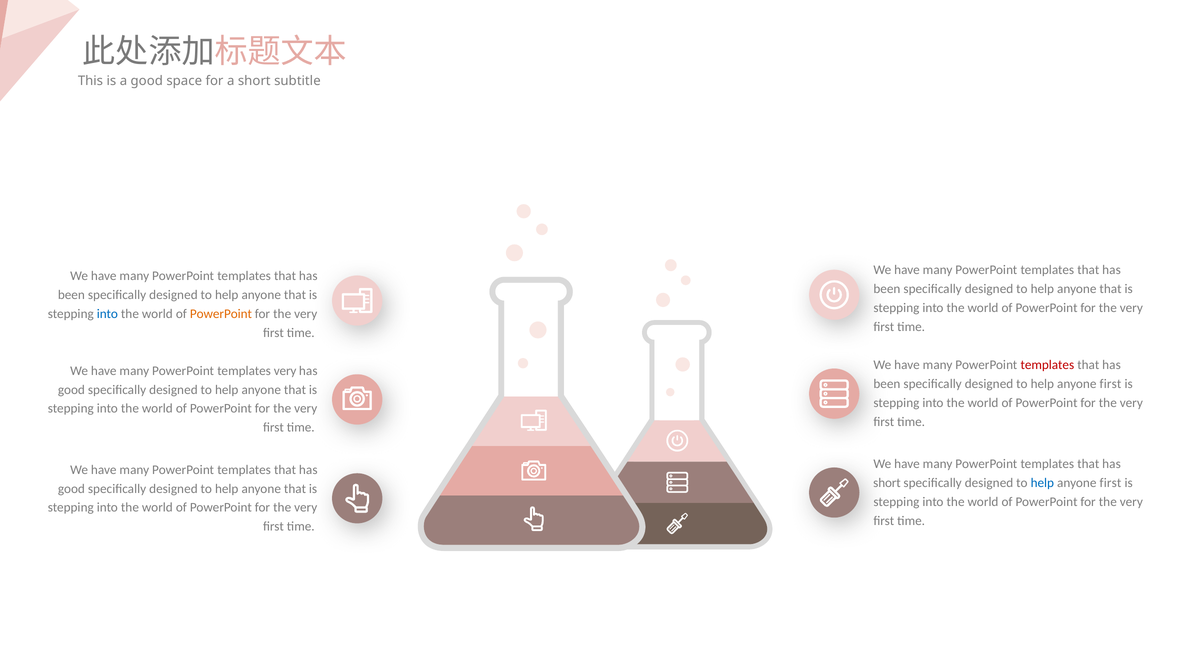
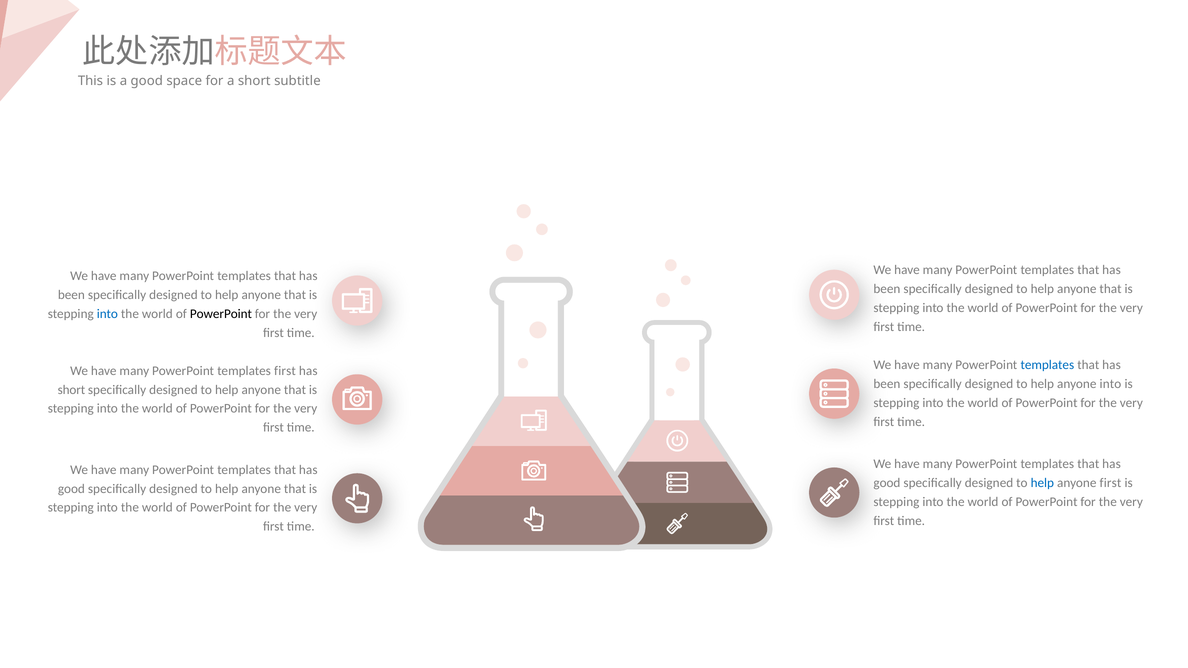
PowerPoint at (221, 314) colour: orange -> black
templates at (1047, 365) colour: red -> blue
templates very: very -> first
first at (1110, 384): first -> into
good at (71, 390): good -> short
short at (887, 483): short -> good
